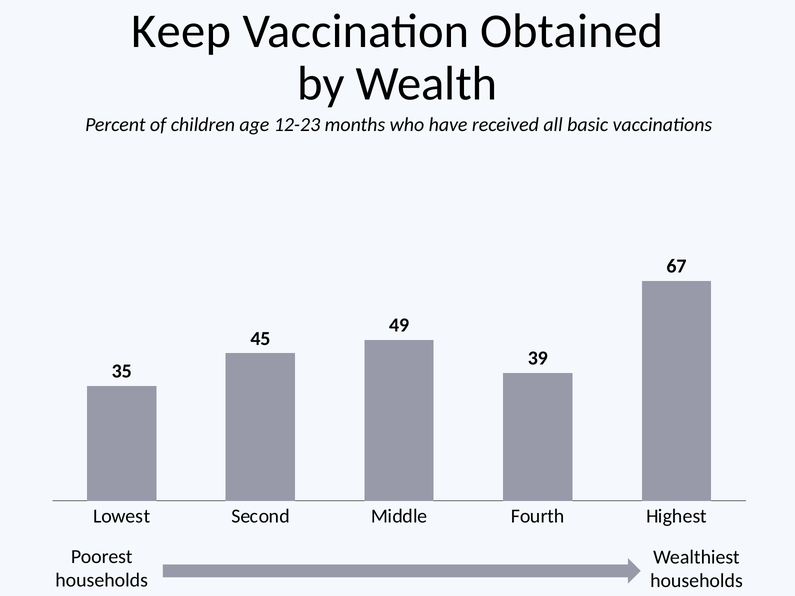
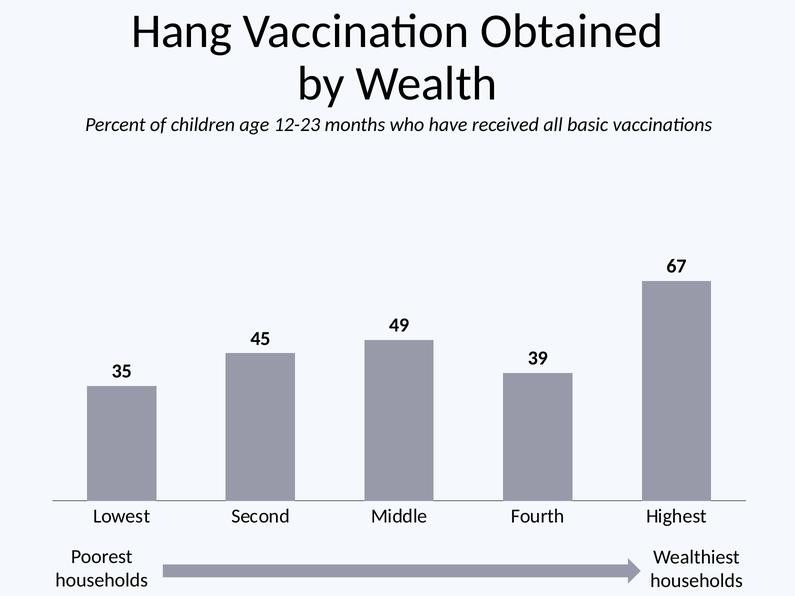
Keep: Keep -> Hang
